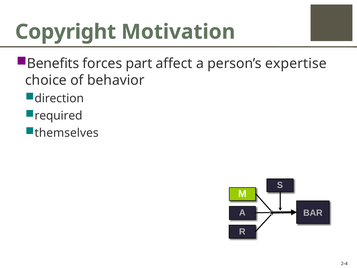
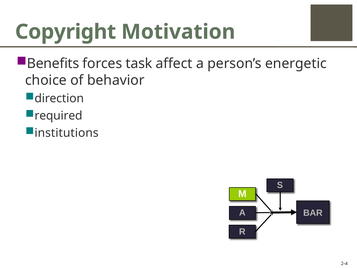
part: part -> task
expertise: expertise -> energetic
themselves: themselves -> institutions
